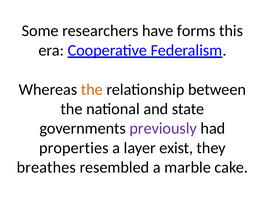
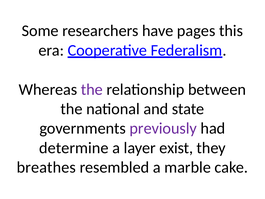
forms: forms -> pages
the at (92, 89) colour: orange -> purple
properties: properties -> determine
